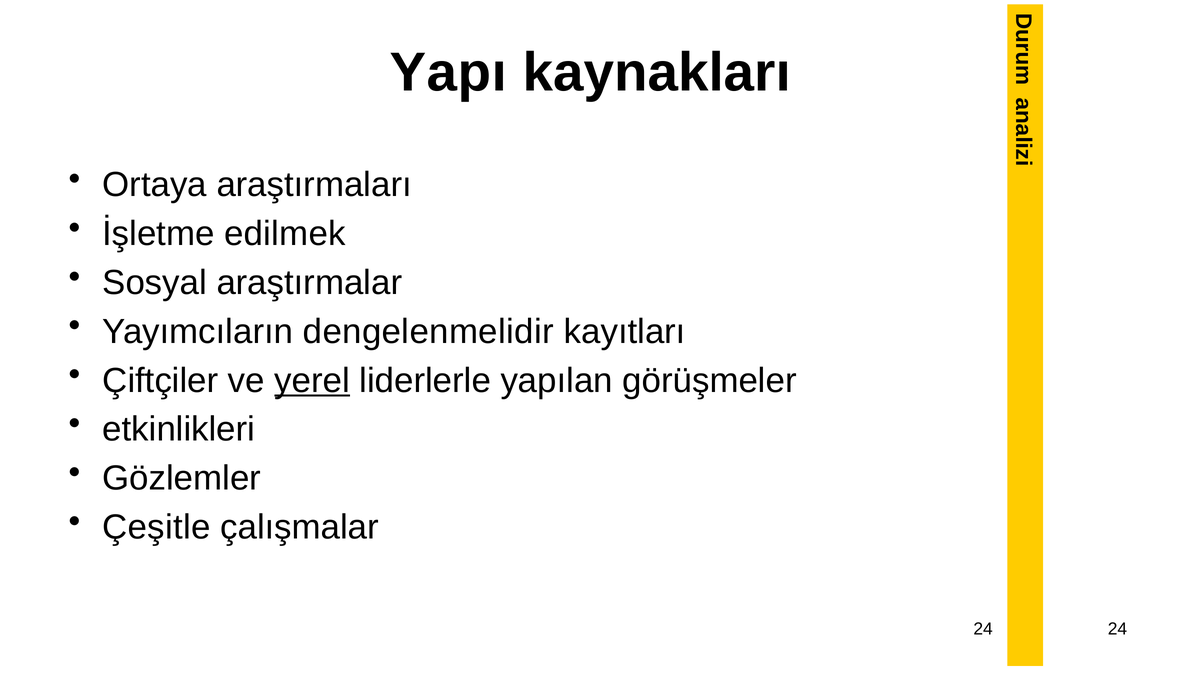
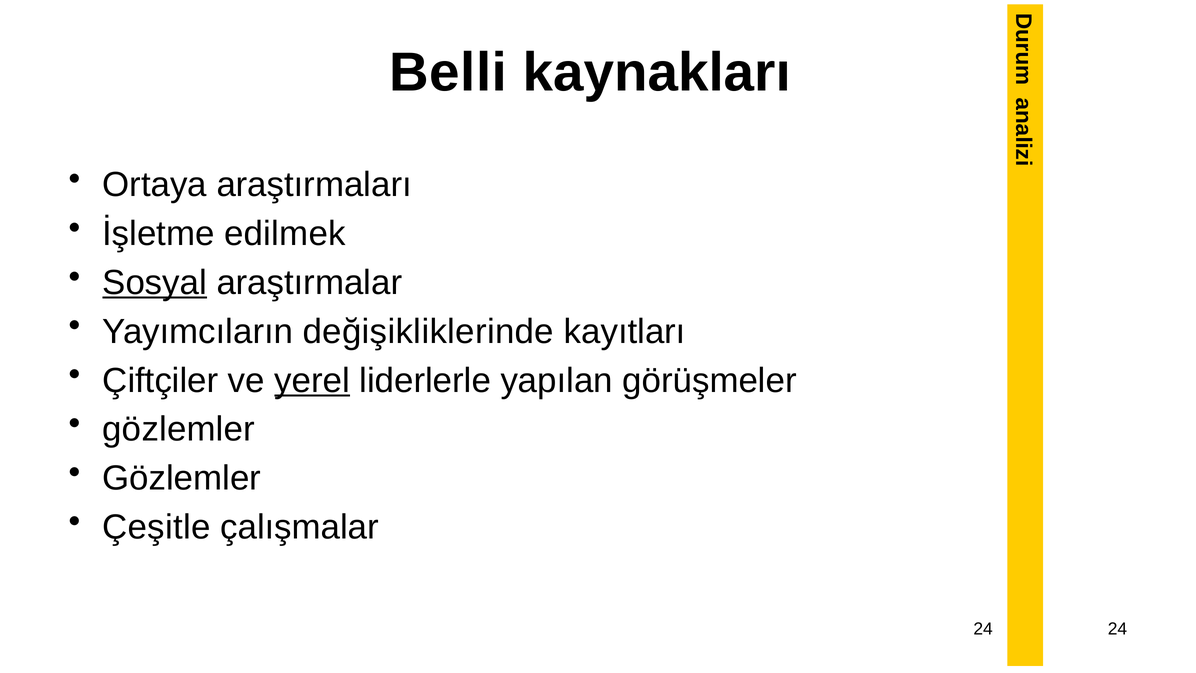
Yapı: Yapı -> Belli
Sosyal underline: none -> present
dengelenmelidir: dengelenmelidir -> değişikliklerinde
etkinlikleri at (179, 429): etkinlikleri -> gözlemler
